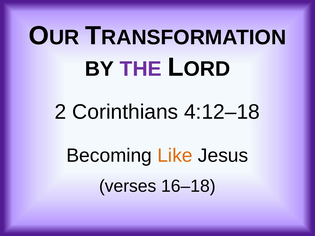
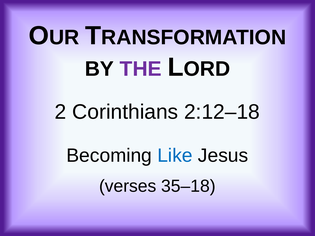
4:12–18: 4:12–18 -> 2:12–18
Like colour: orange -> blue
16–18: 16–18 -> 35–18
